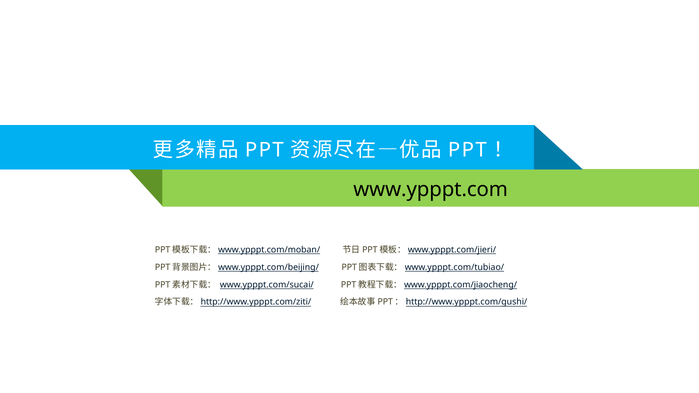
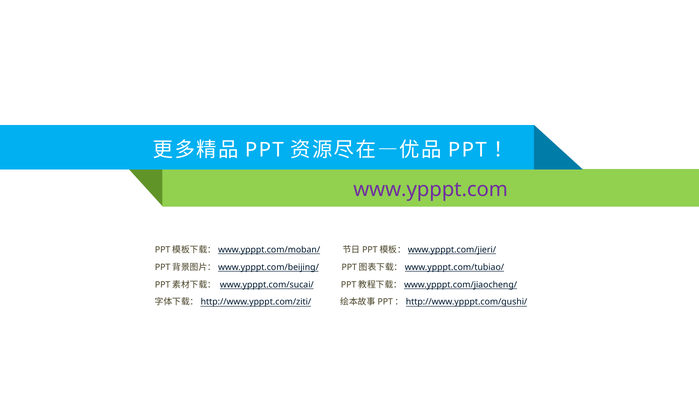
www.ypppt.com colour: black -> purple
